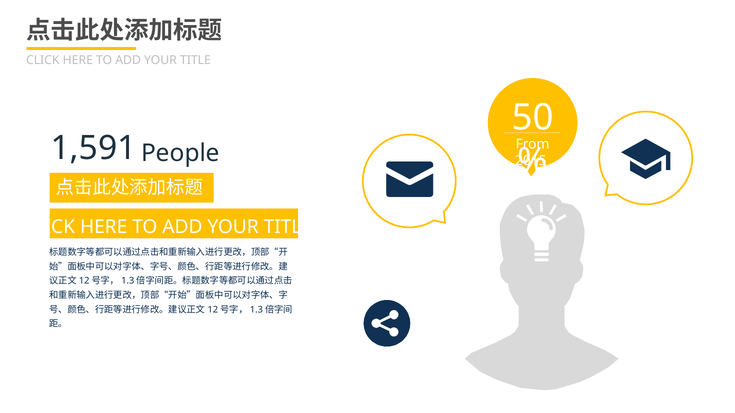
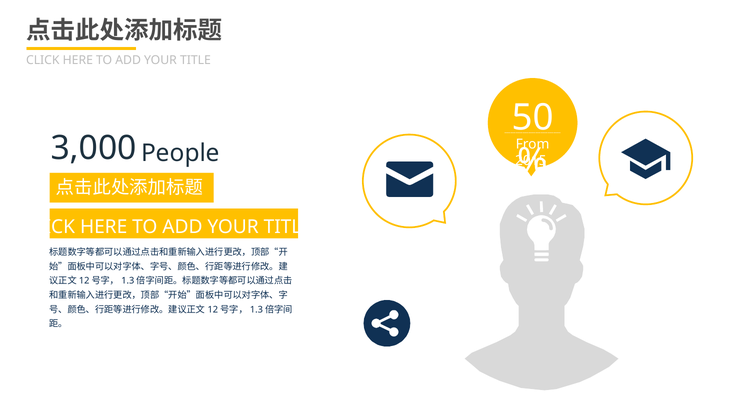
1,591: 1,591 -> 3,000
